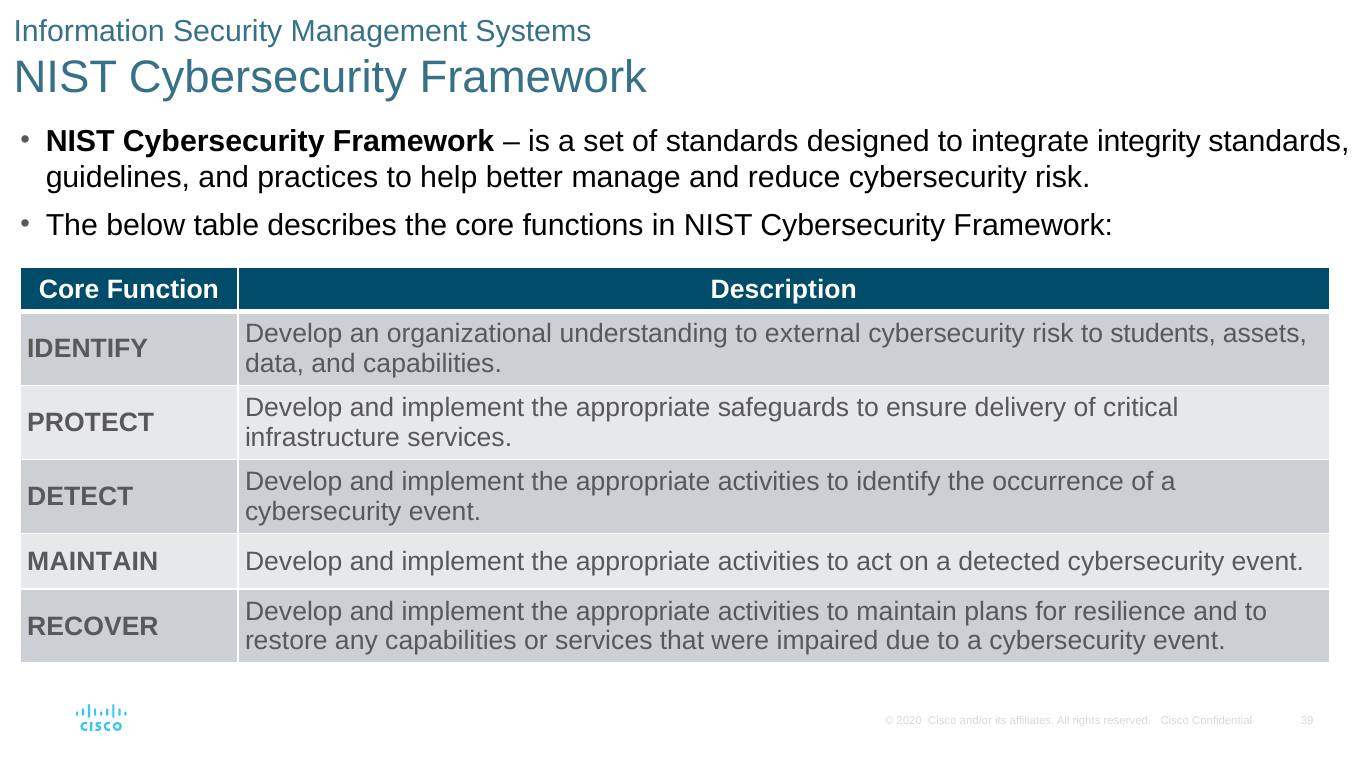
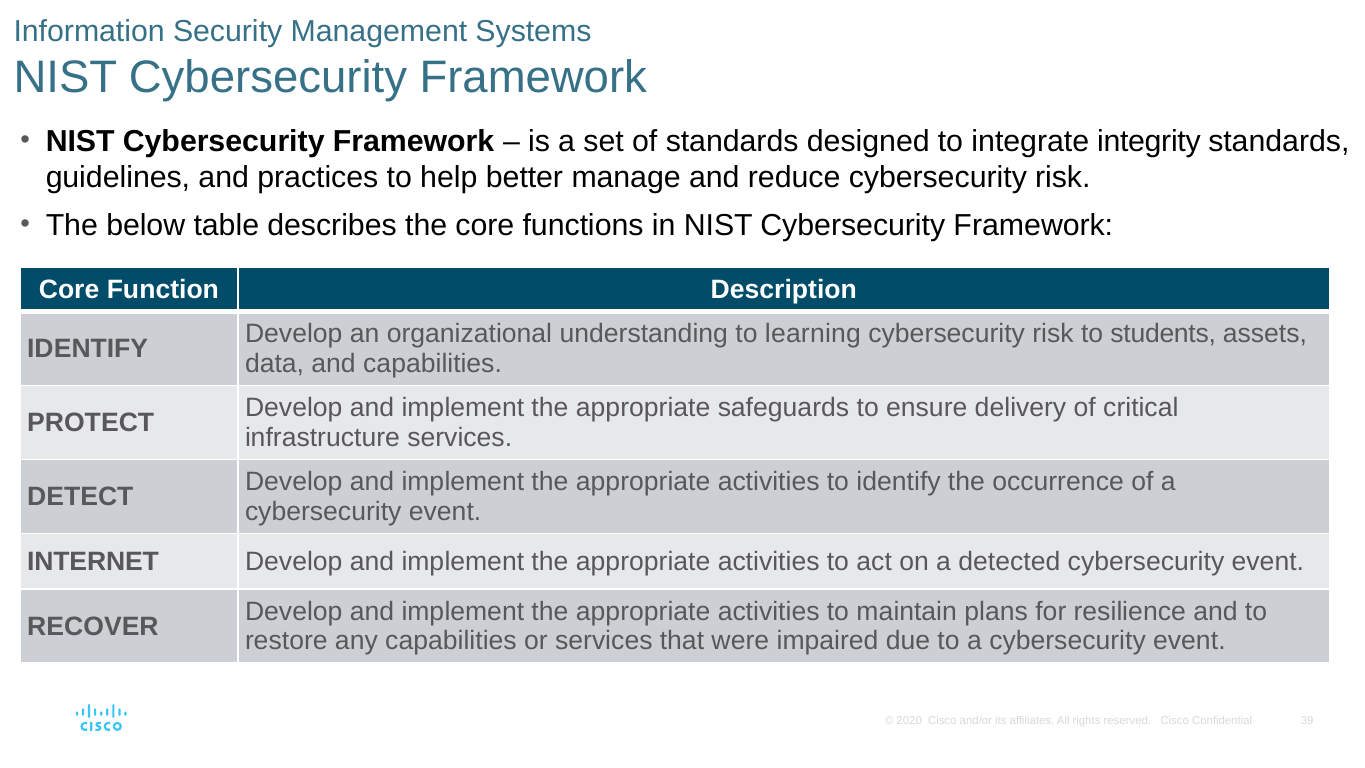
external: external -> learning
MAINTAIN at (93, 561): MAINTAIN -> INTERNET
